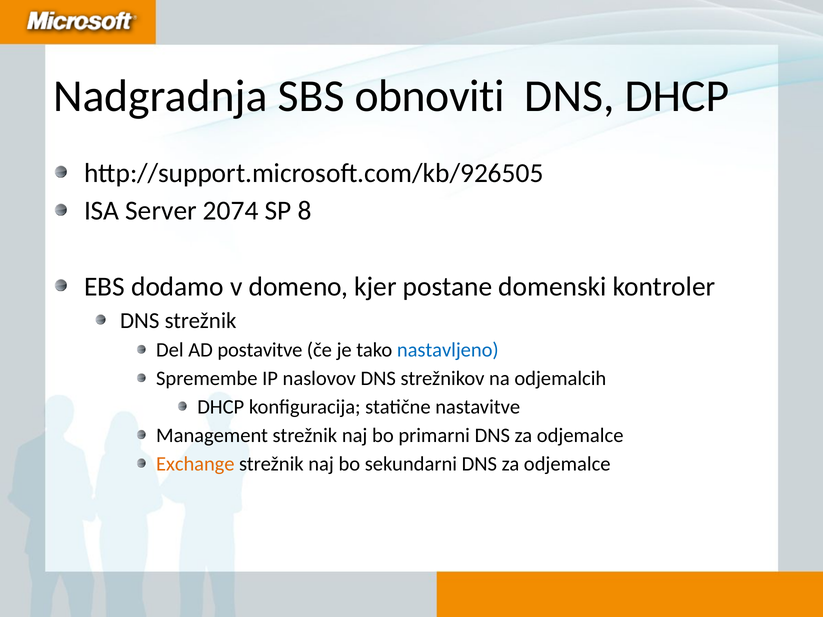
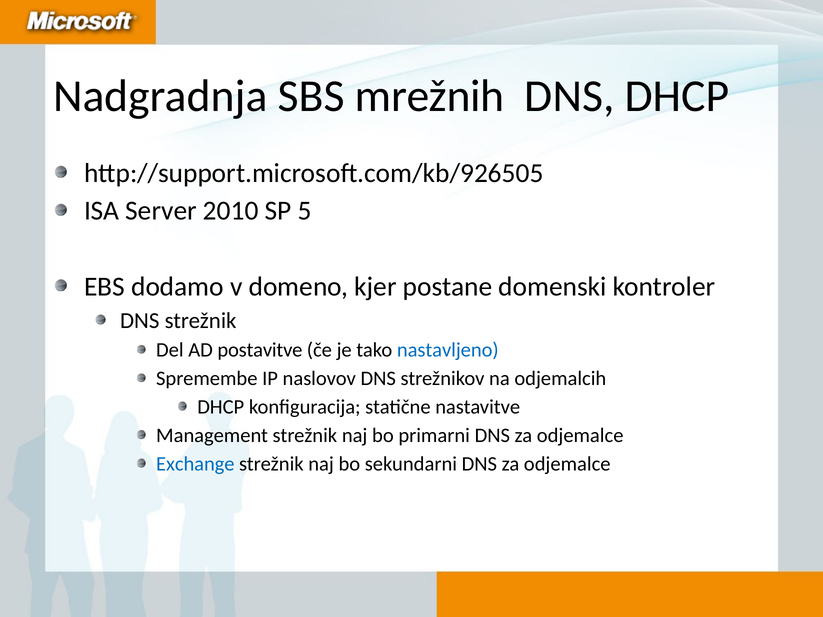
obnoviti: obnoviti -> mrežnih
2074: 2074 -> 2010
8: 8 -> 5
Exchange colour: orange -> blue
